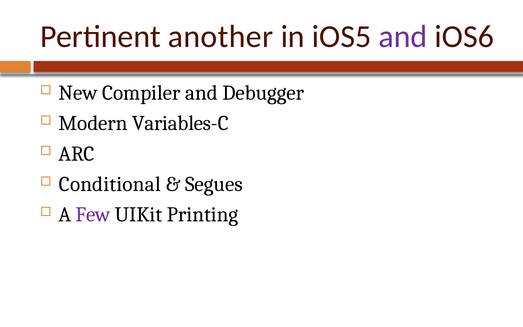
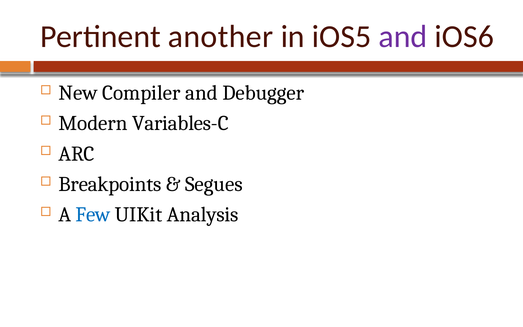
Conditional: Conditional -> Breakpoints
Few colour: purple -> blue
Printing: Printing -> Analysis
